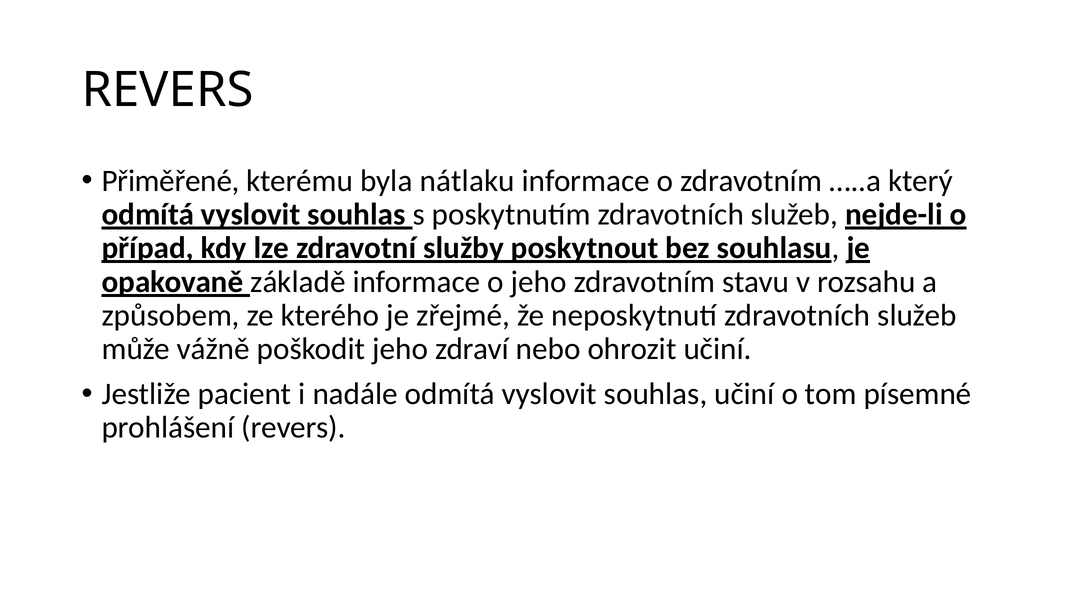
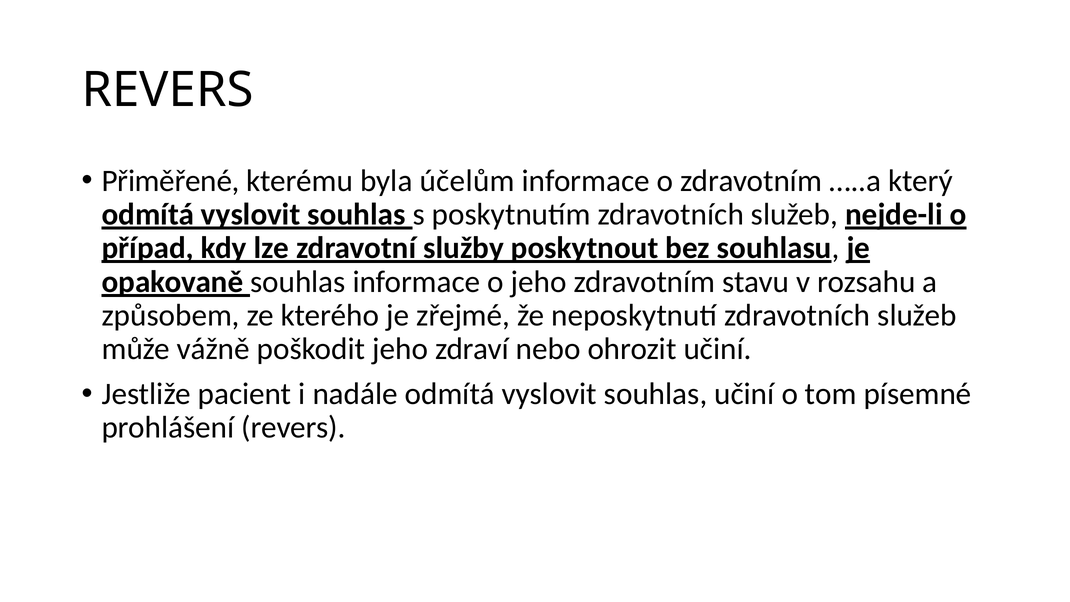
nátlaku: nátlaku -> účelům
opakovaně základě: základě -> souhlas
